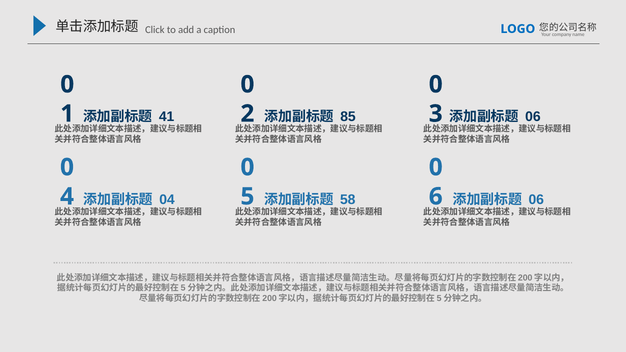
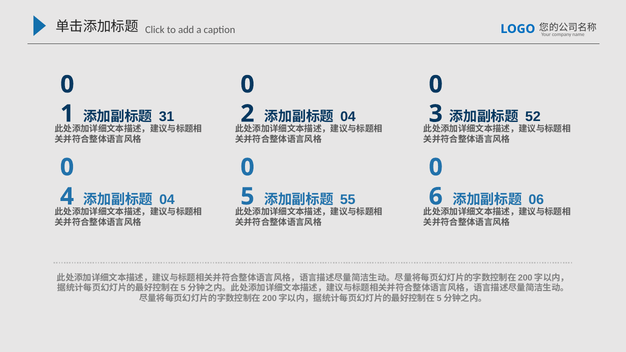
06 at (533, 117): 06 -> 52
41: 41 -> 31
85 at (348, 117): 85 -> 04
58: 58 -> 55
